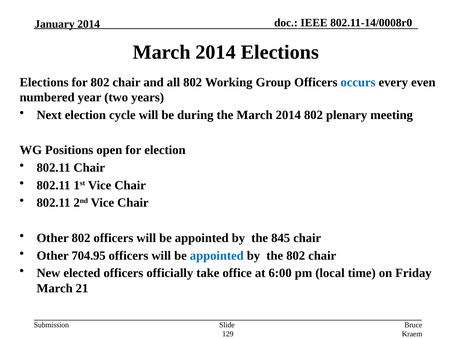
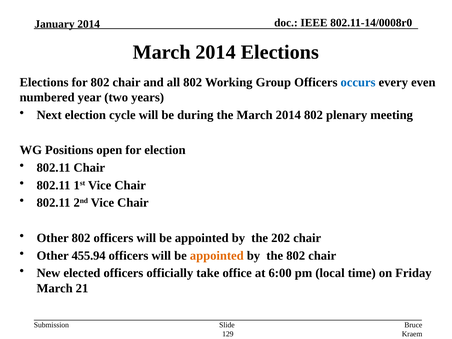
845: 845 -> 202
704.95: 704.95 -> 455.94
appointed at (217, 256) colour: blue -> orange
